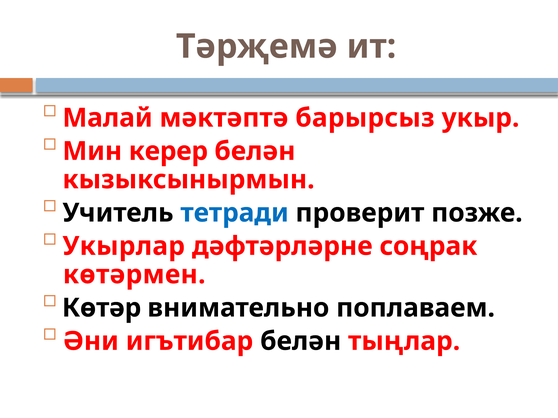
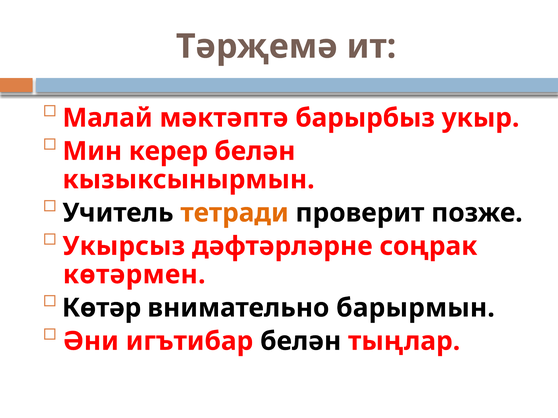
барырсыз: барырсыз -> барырбыз
тетради colour: blue -> orange
Укырлар: Укырлар -> Укырсыз
поплаваем: поплаваем -> барырмын
